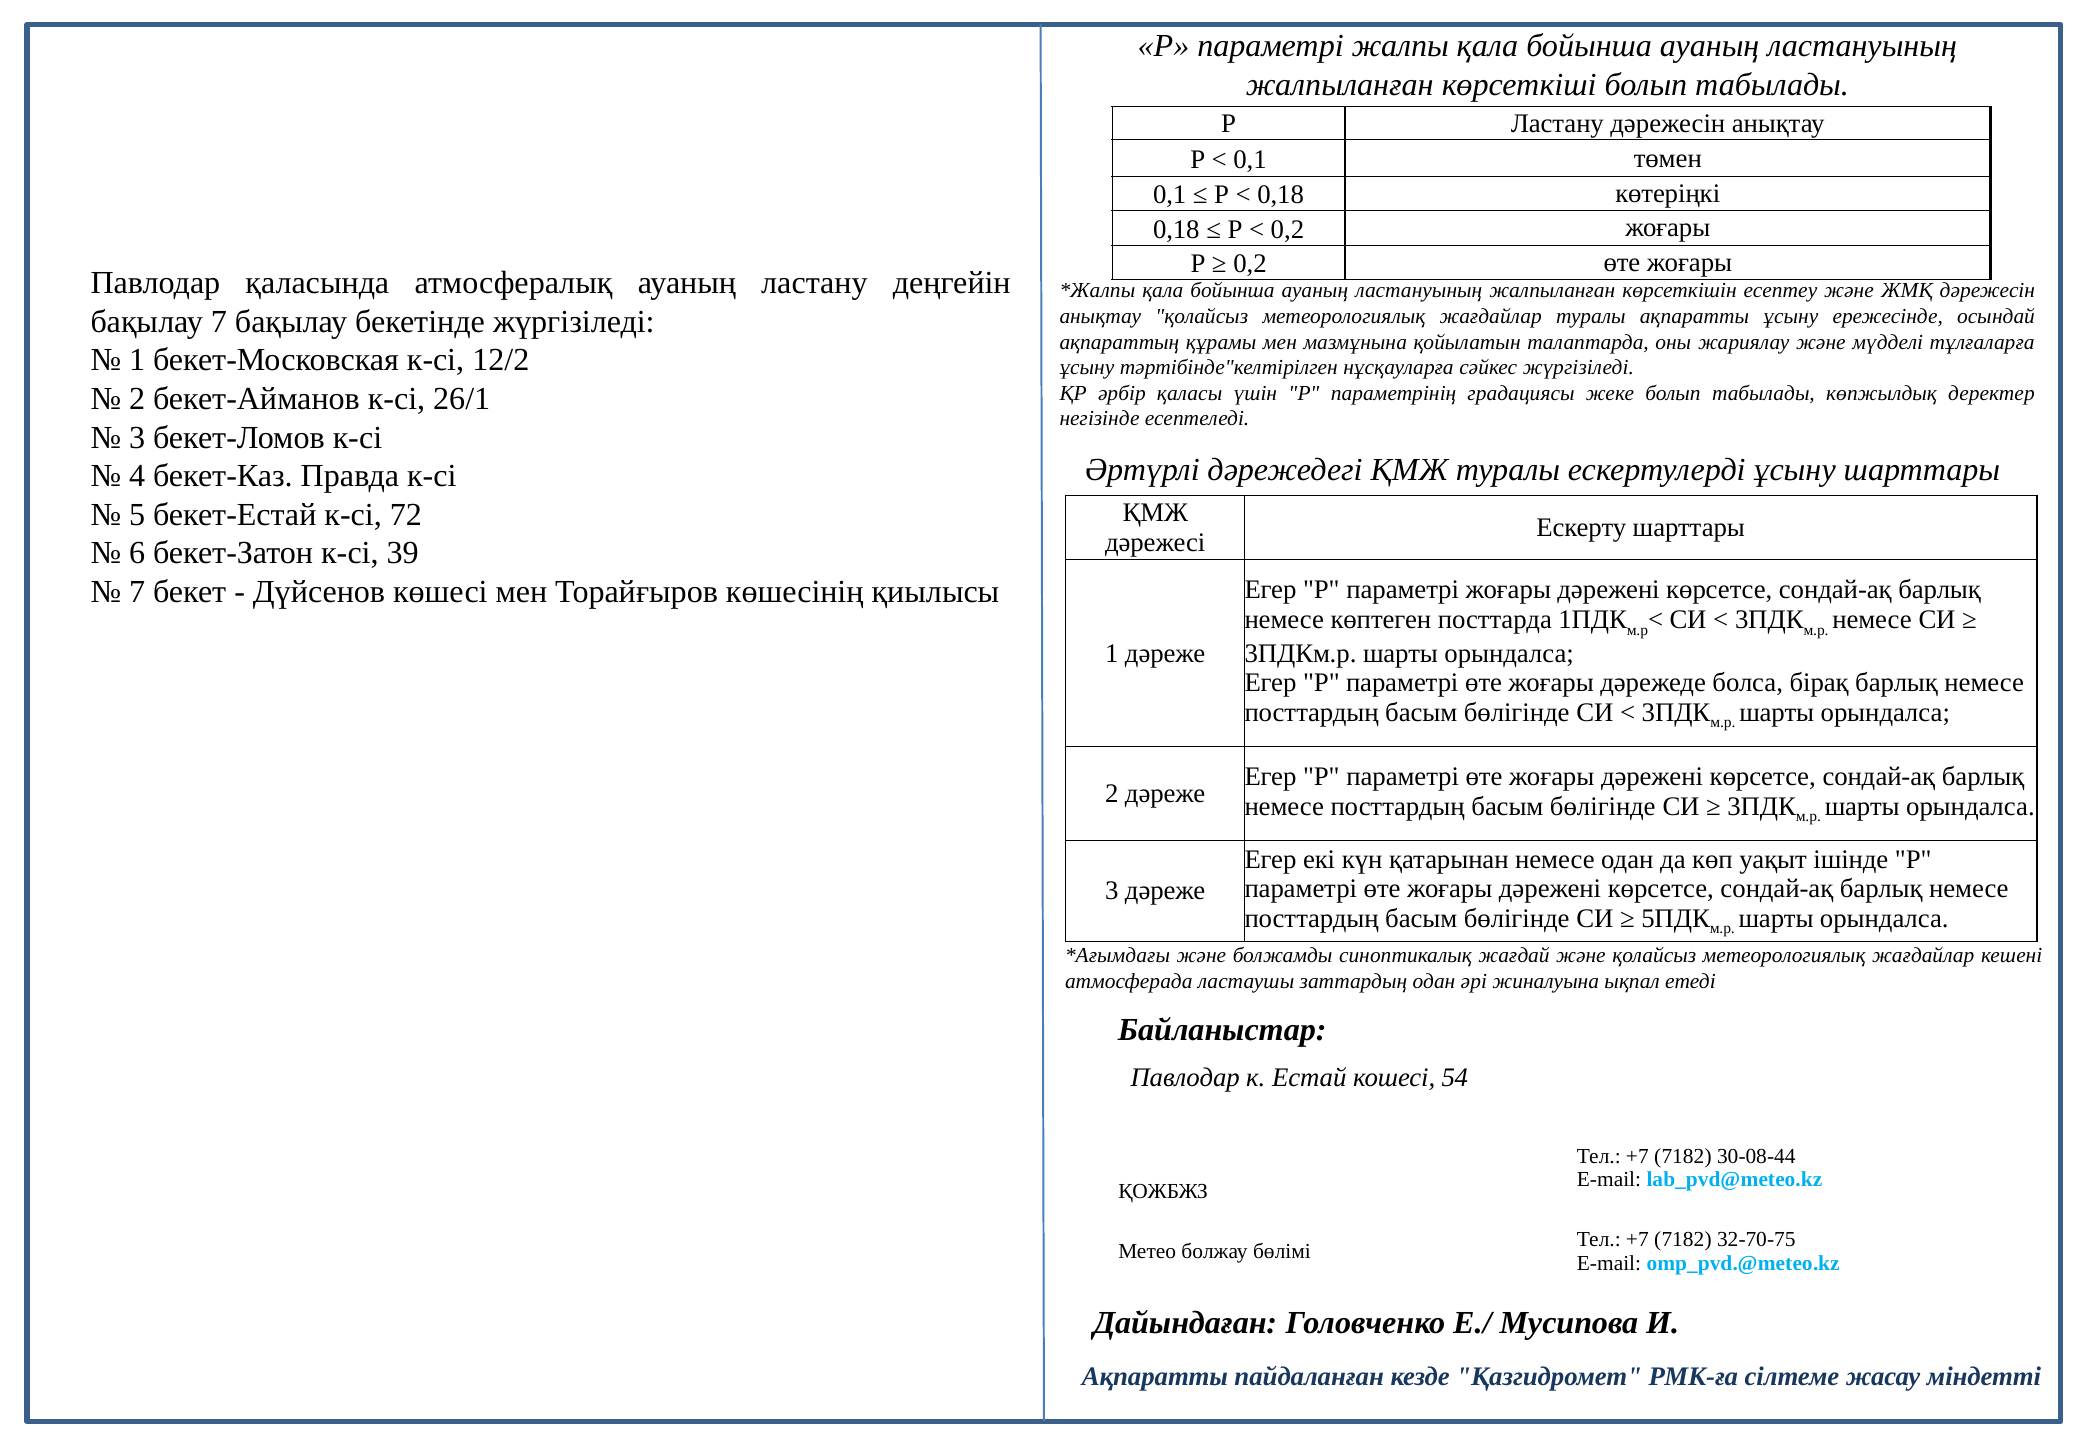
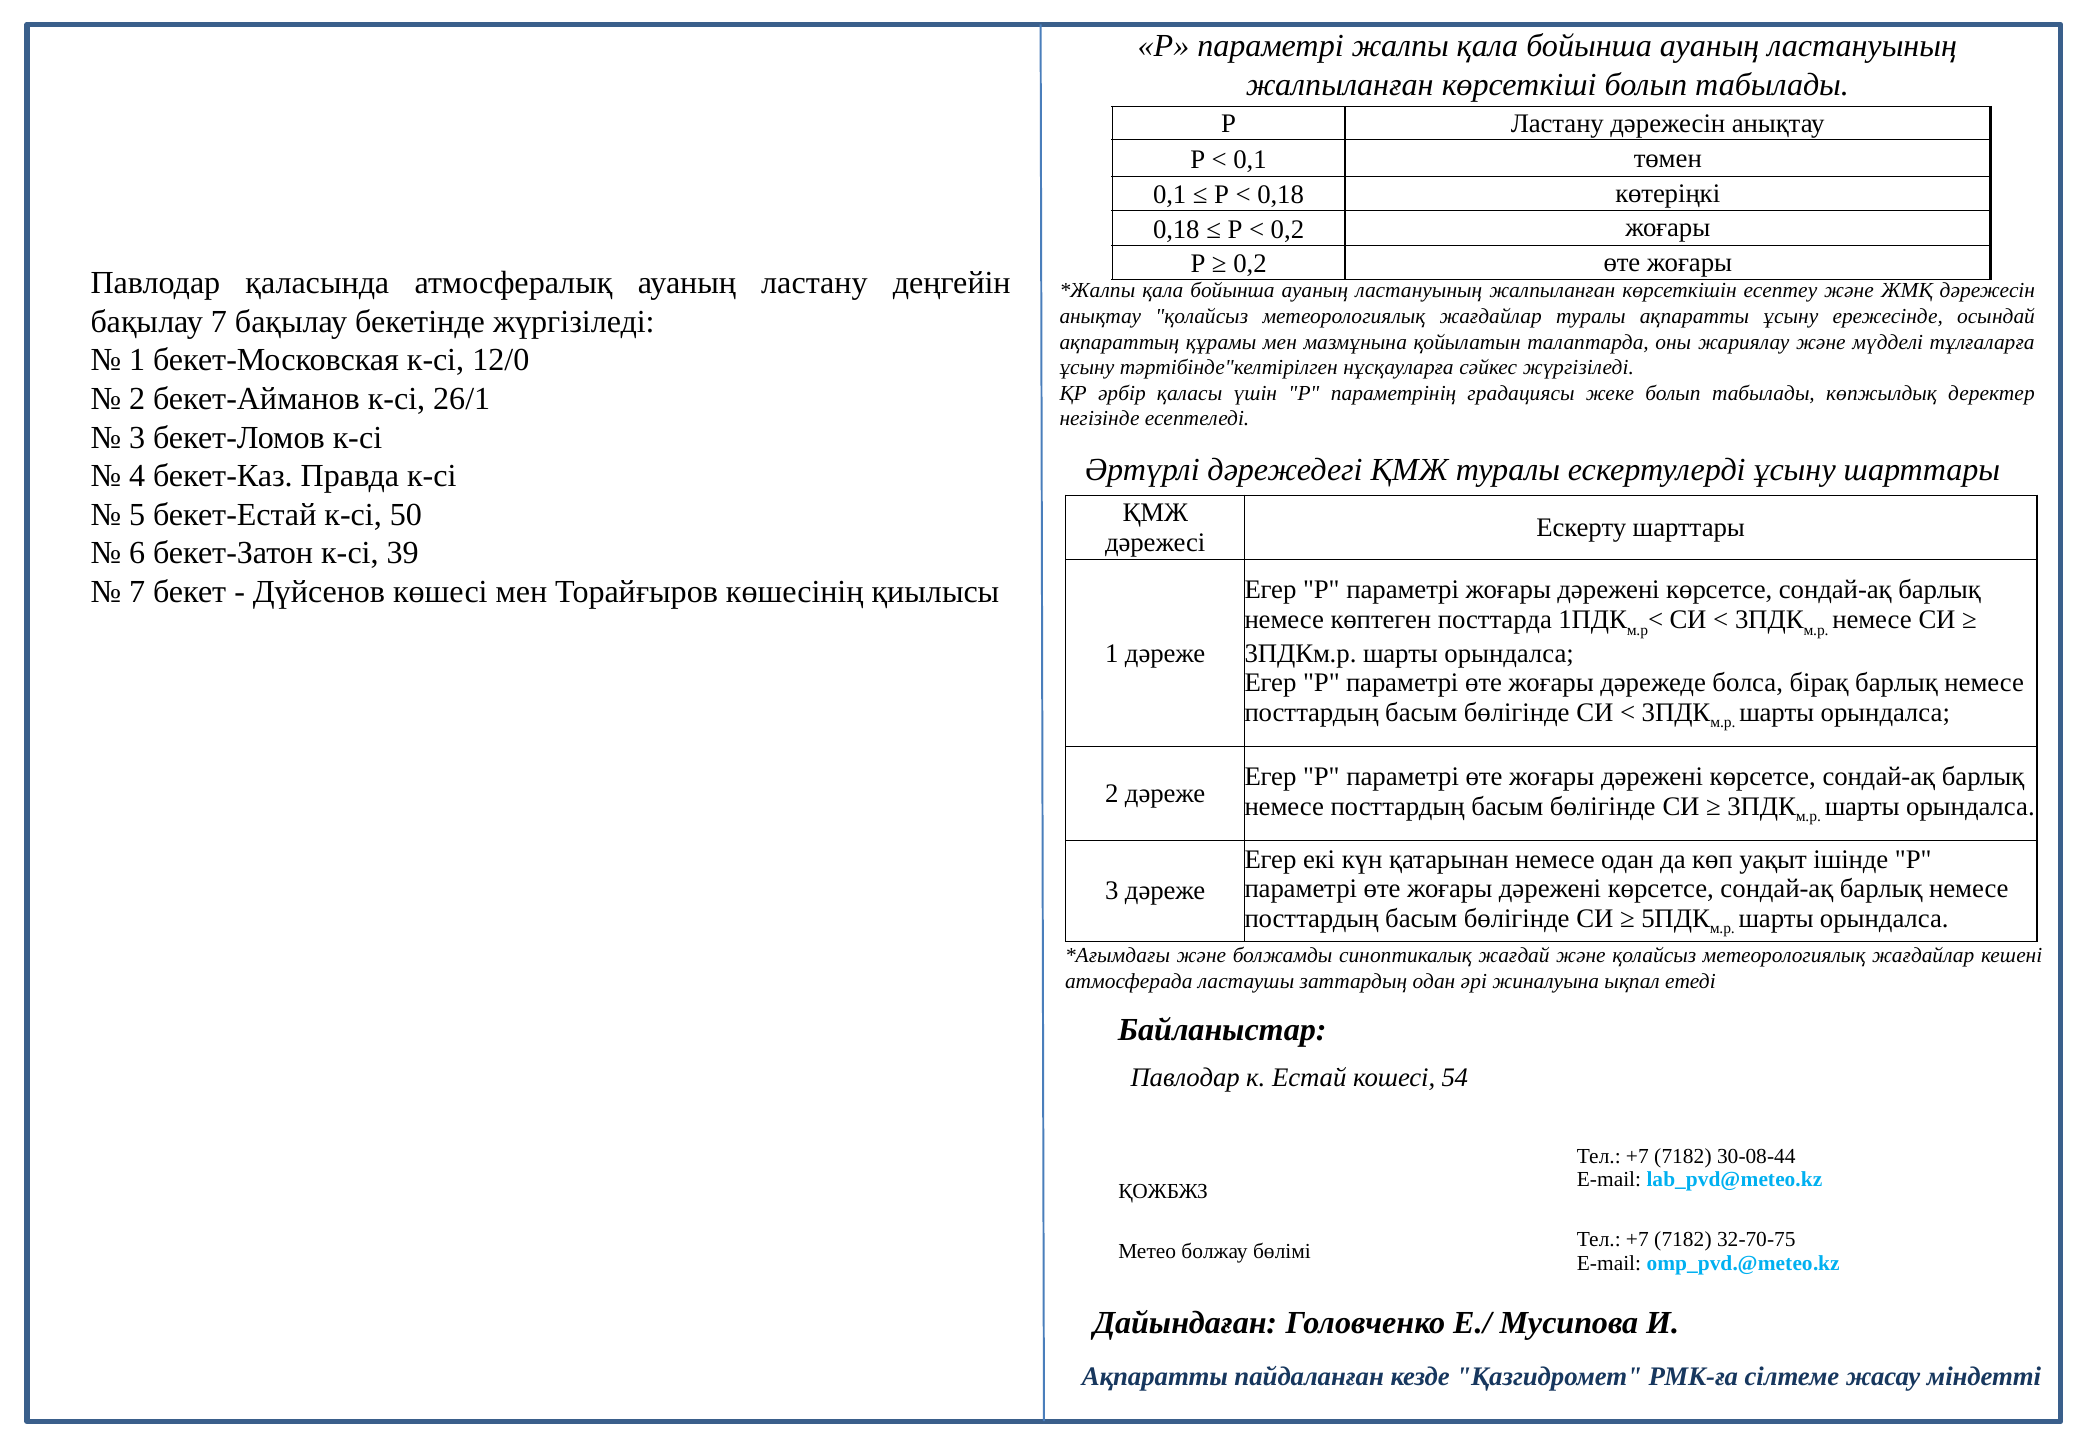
12/2: 12/2 -> 12/0
72: 72 -> 50
